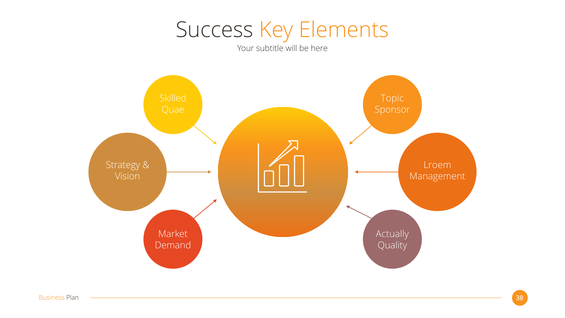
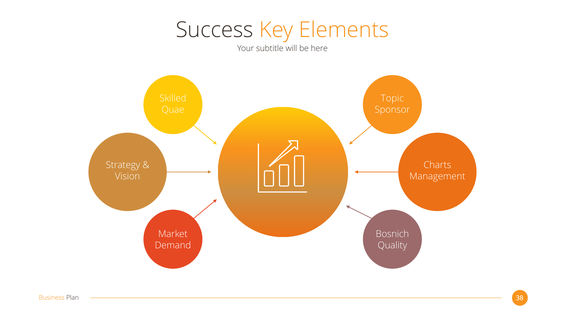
Lroem: Lroem -> Charts
Actually: Actually -> Bosnich
